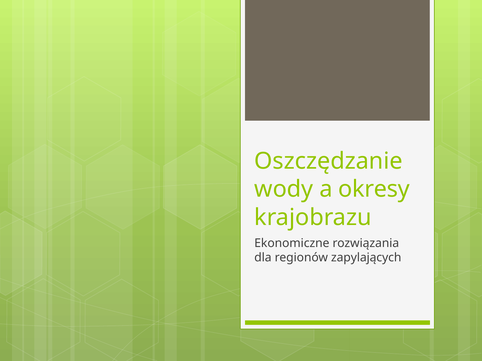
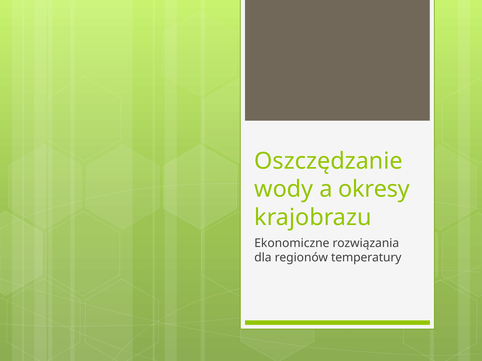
zapylających: zapylających -> temperatury
